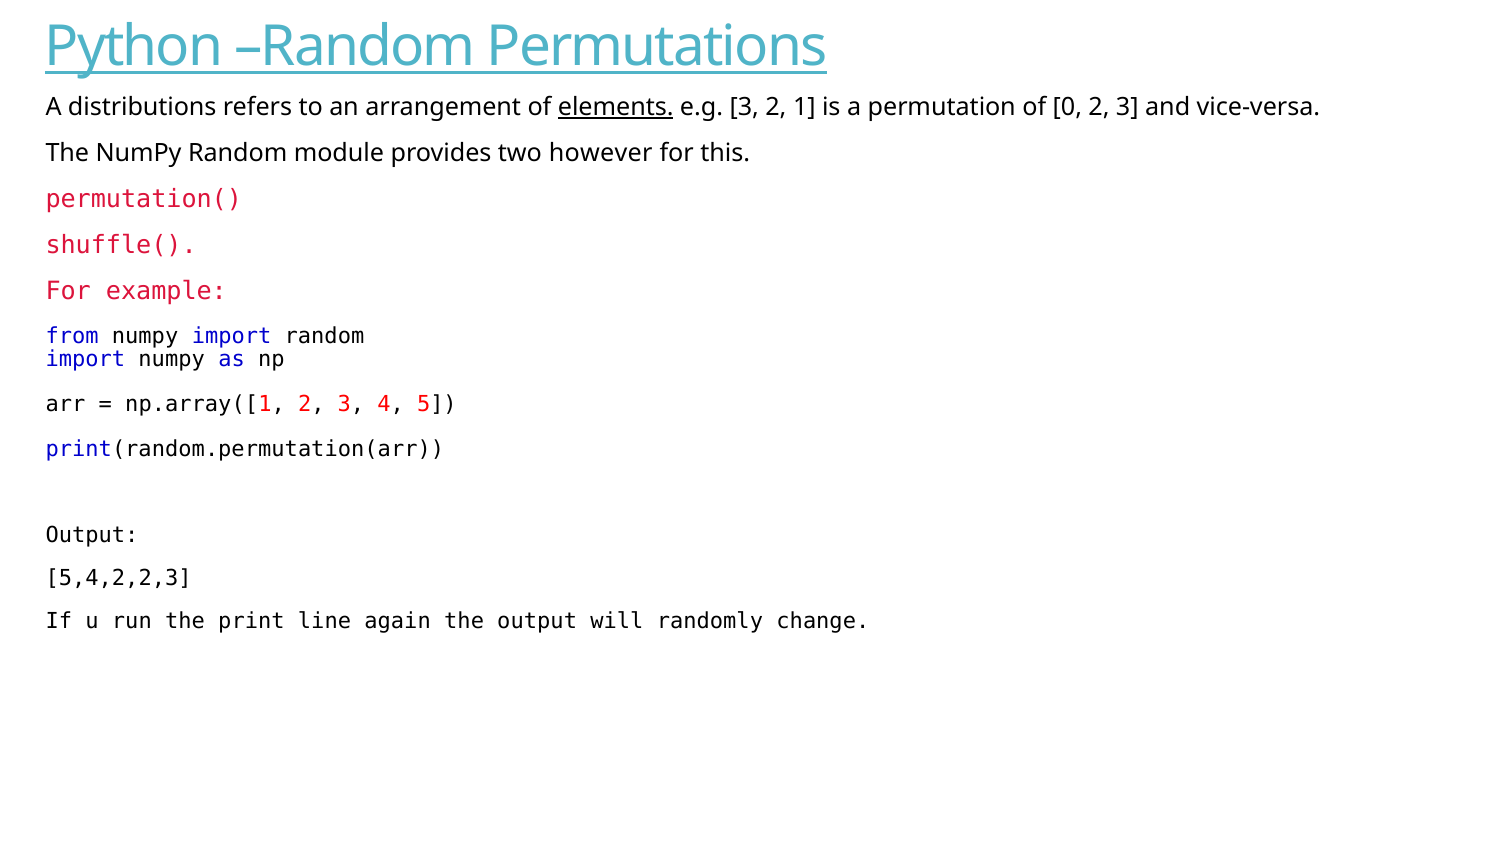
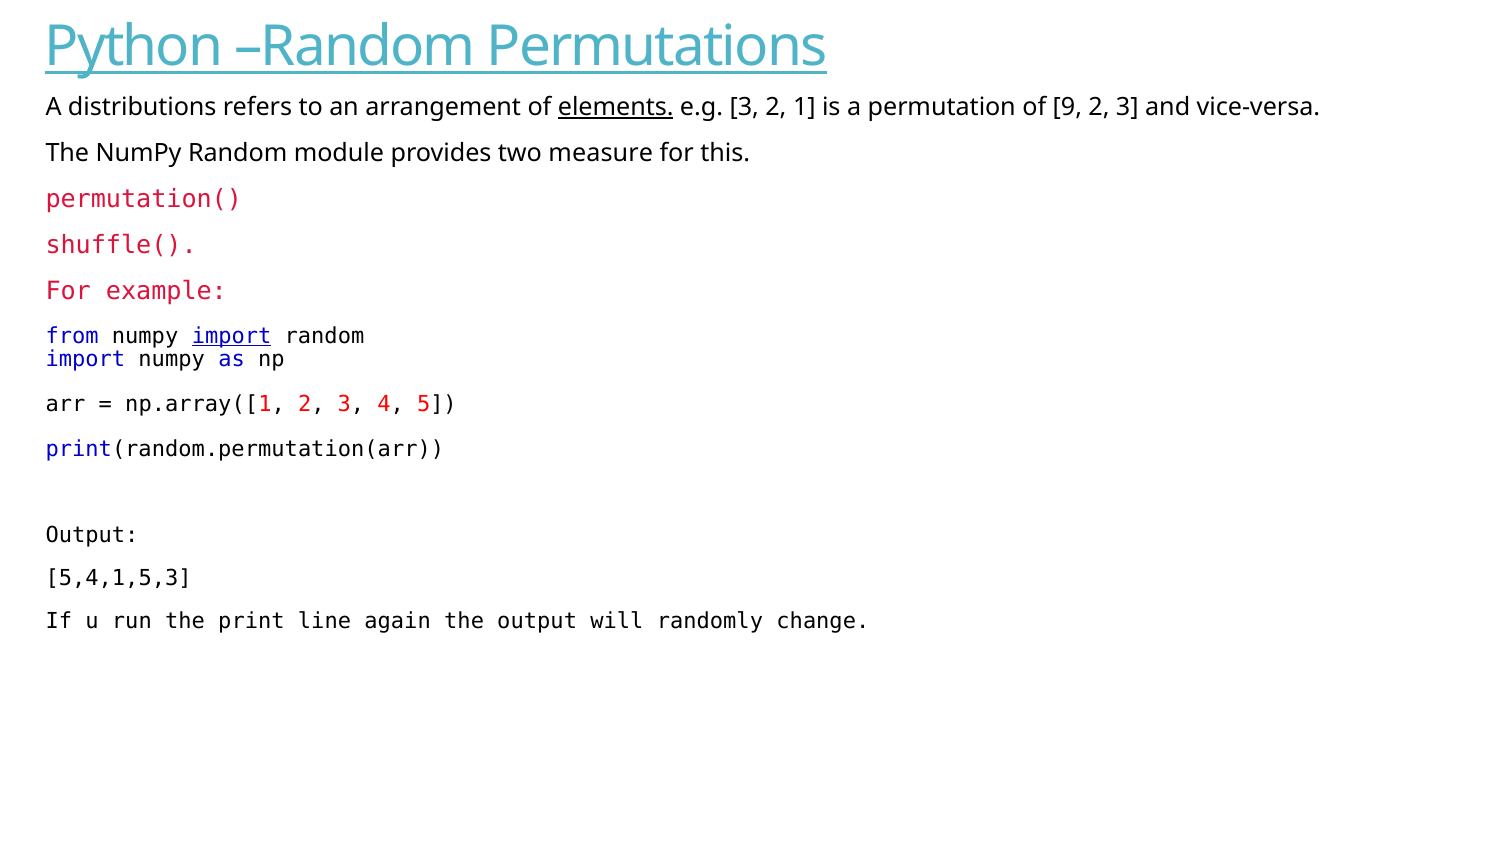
0: 0 -> 9
however: however -> measure
import at (232, 336) underline: none -> present
5,4,2,2,3: 5,4,2,2,3 -> 5,4,1,5,3
